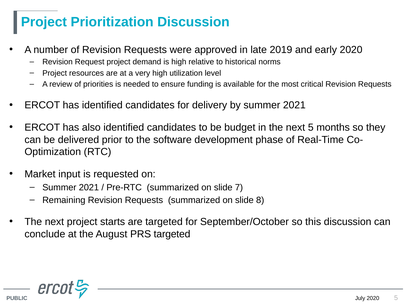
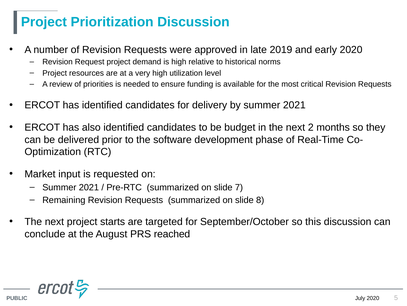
next 5: 5 -> 2
PRS targeted: targeted -> reached
